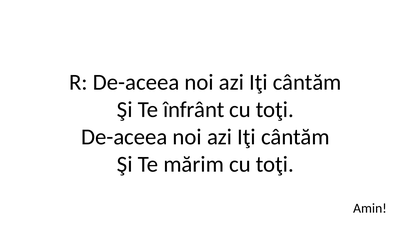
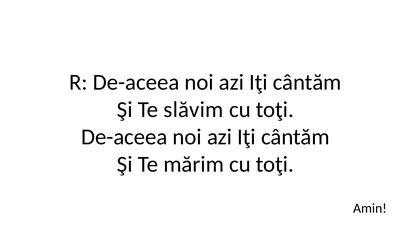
înfrânt: înfrânt -> slăvim
